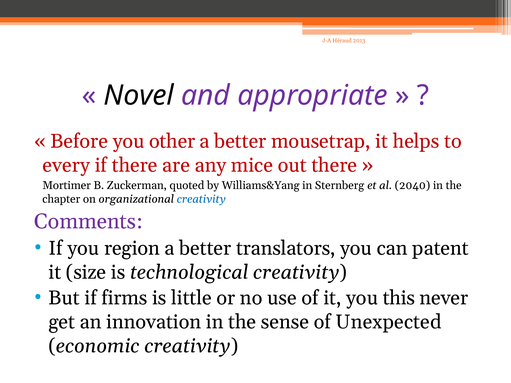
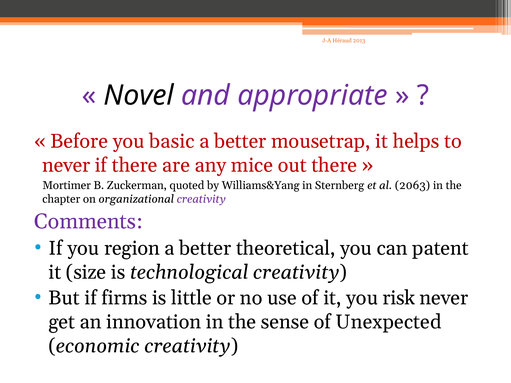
other: other -> basic
every at (66, 165): every -> never
2040: 2040 -> 2063
creativity at (201, 199) colour: blue -> purple
translators: translators -> theoretical
this: this -> risk
